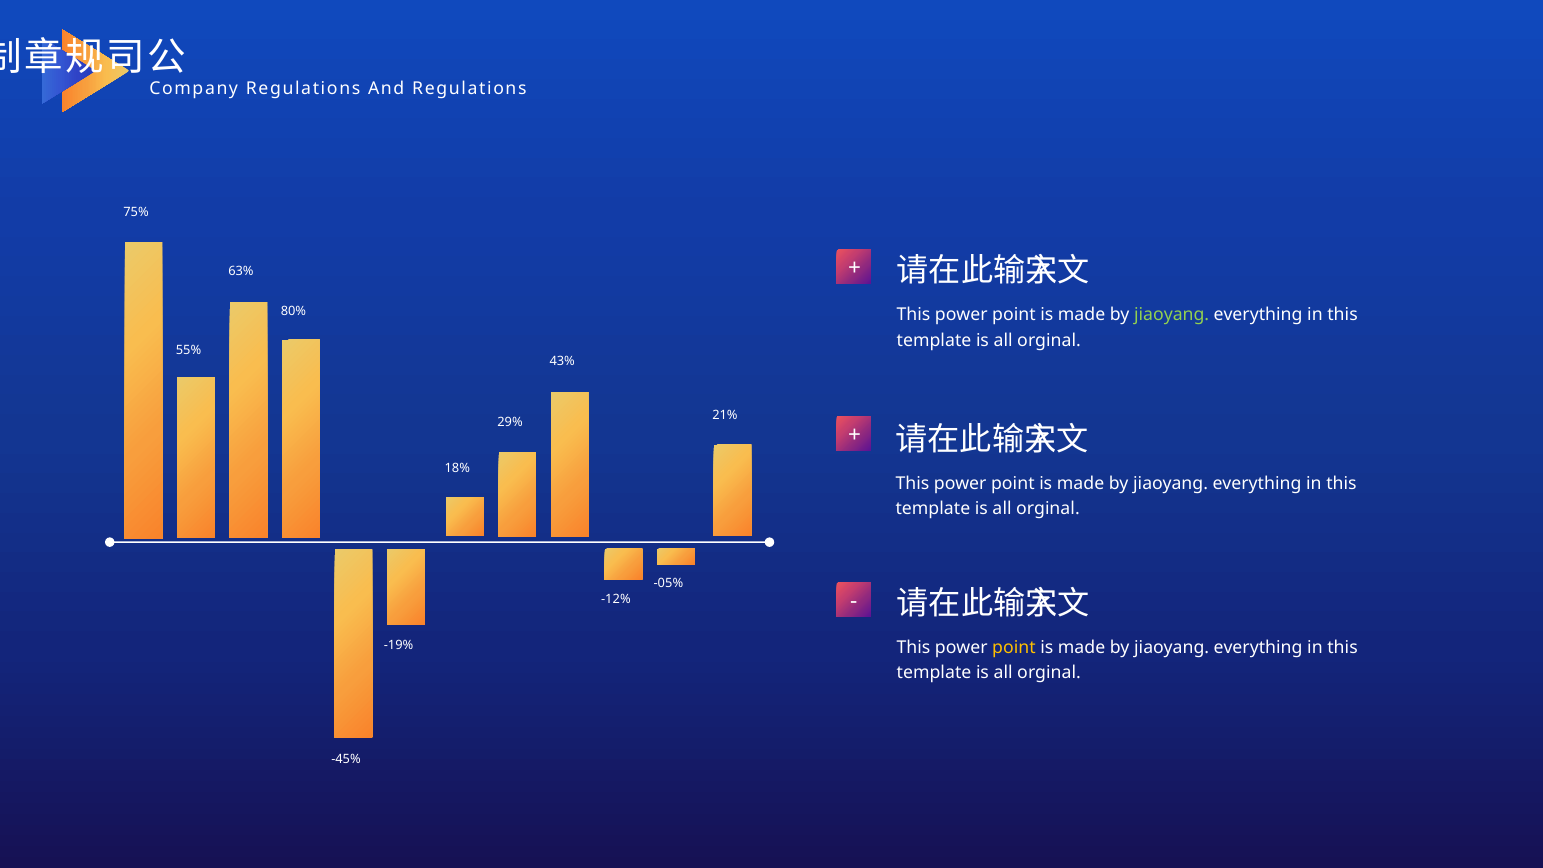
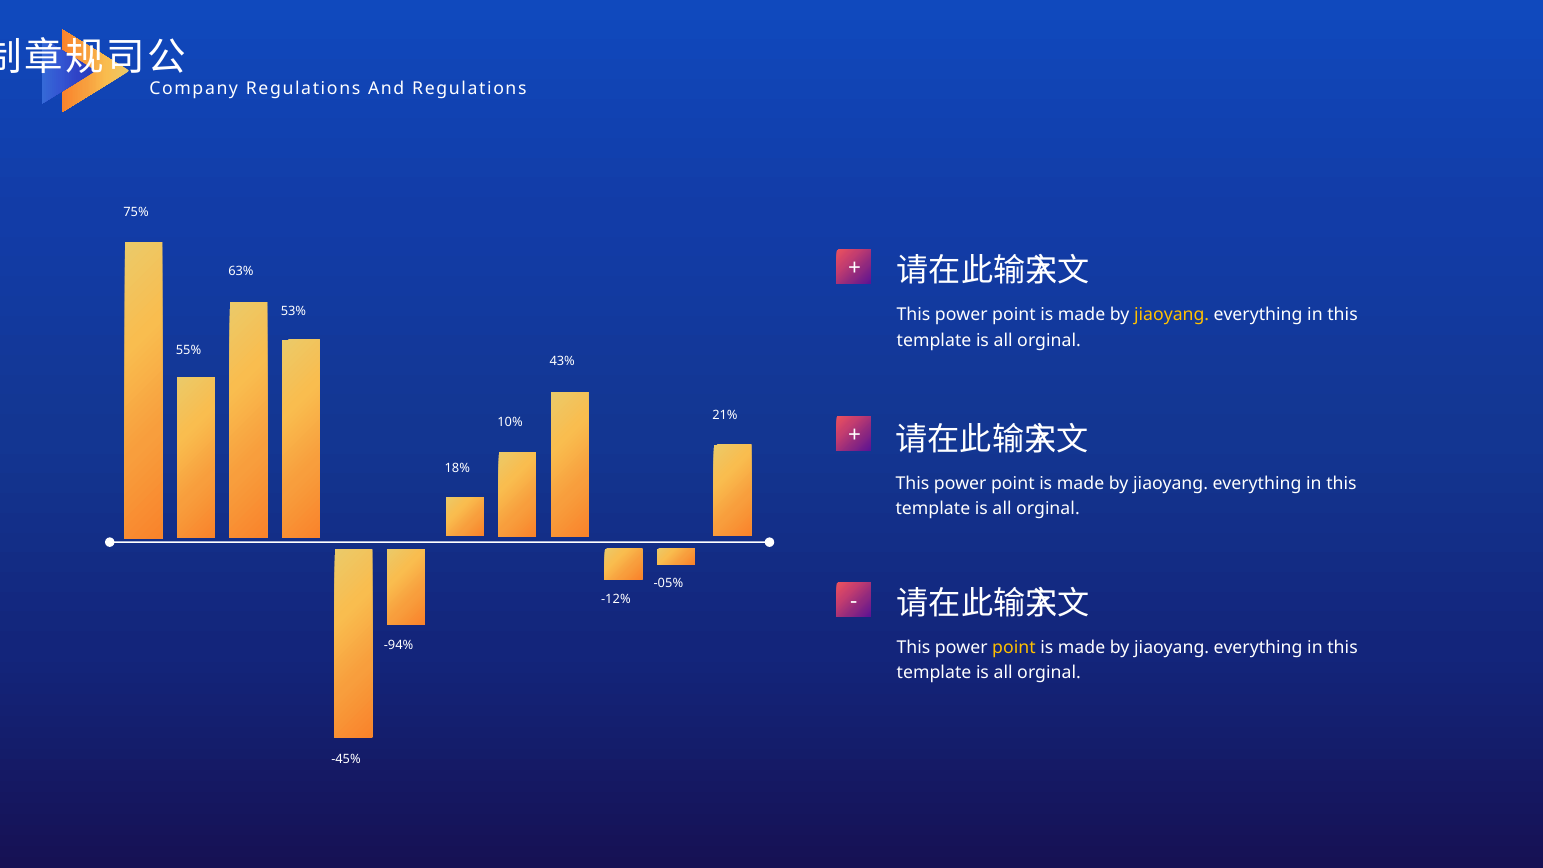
80%: 80% -> 53%
jiaoyang at (1172, 315) colour: light green -> yellow
29%: 29% -> 10%
-19%: -19% -> -94%
